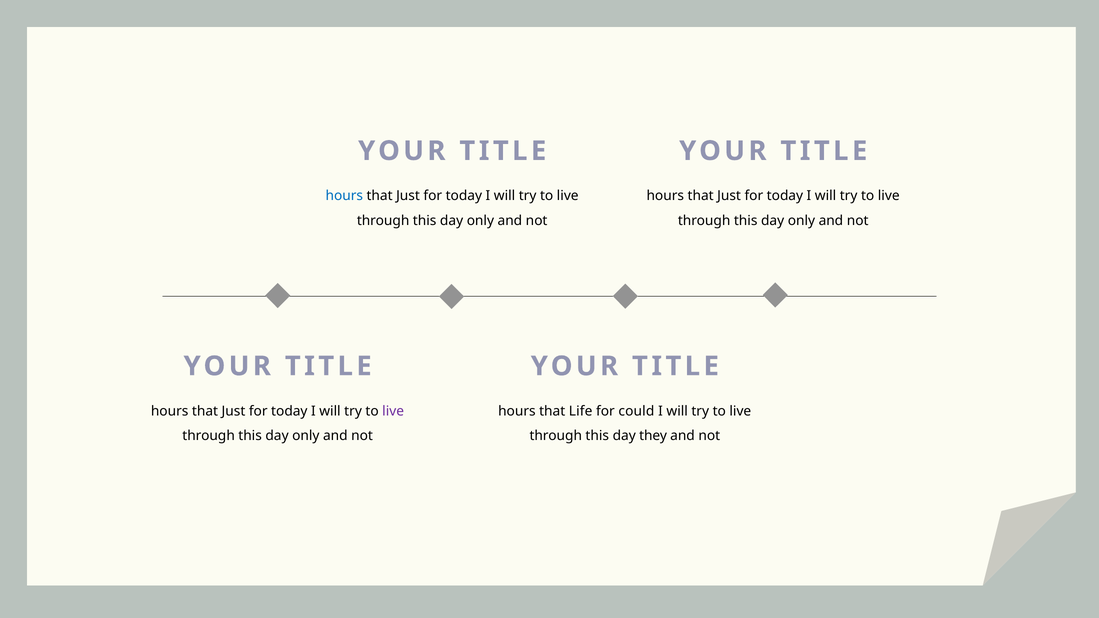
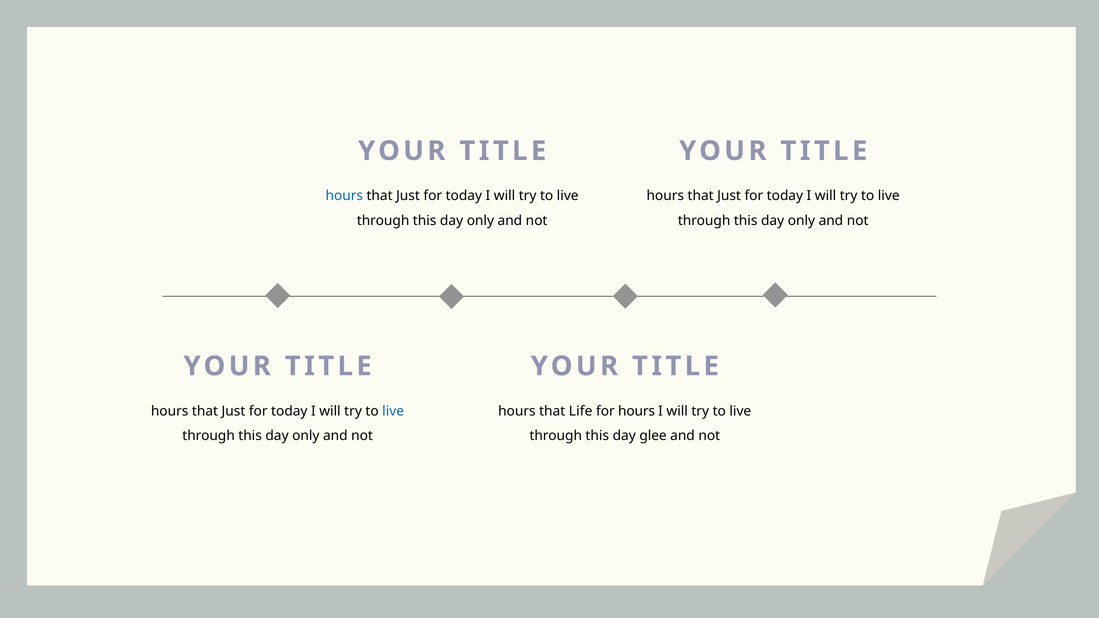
live at (393, 411) colour: purple -> blue
for could: could -> hours
they: they -> glee
